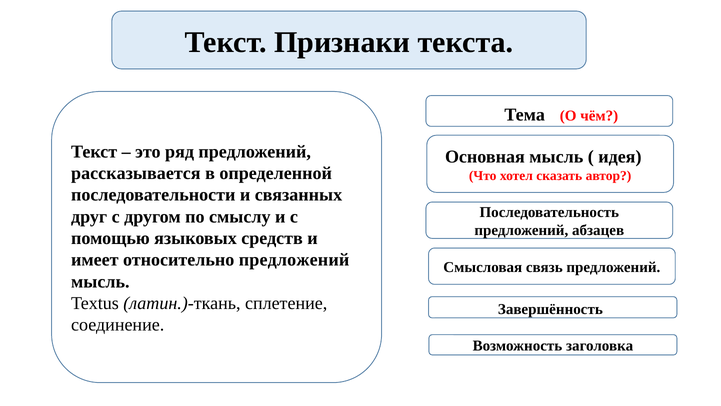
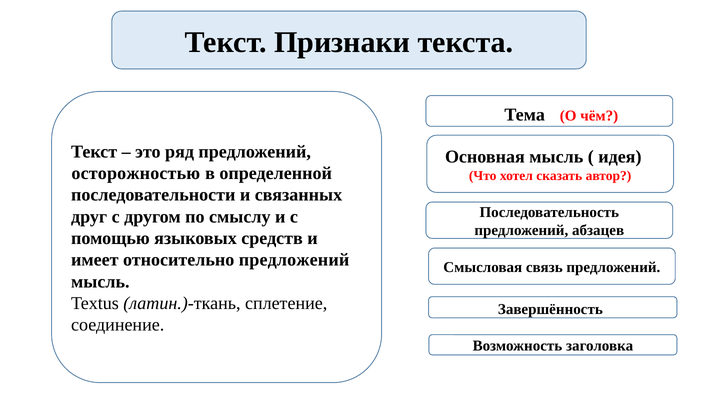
рассказывается: рассказывается -> осторожностью
